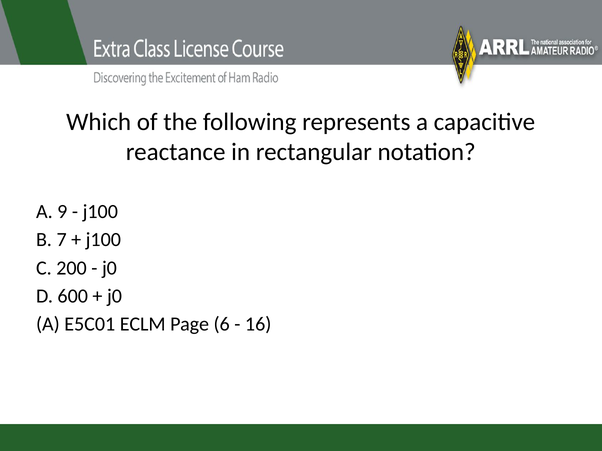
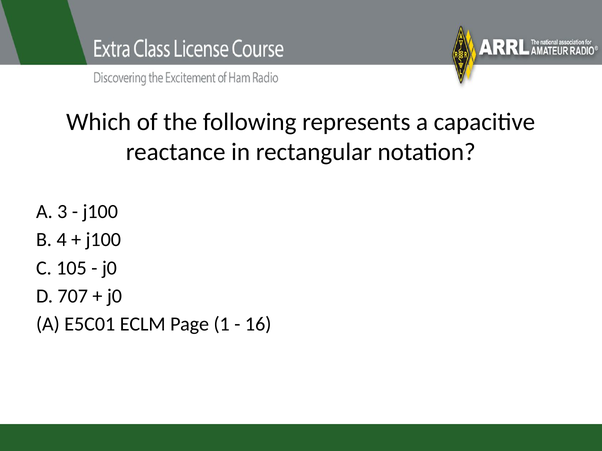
9: 9 -> 3
7: 7 -> 4
200: 200 -> 105
600: 600 -> 707
6: 6 -> 1
